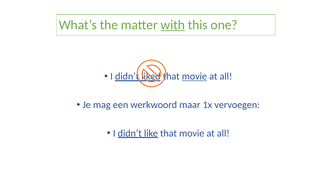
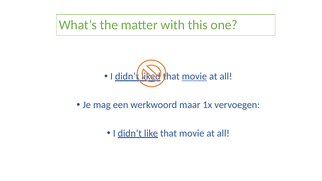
with underline: present -> none
